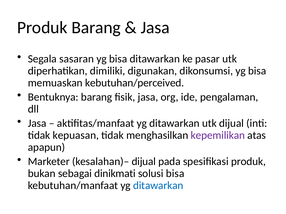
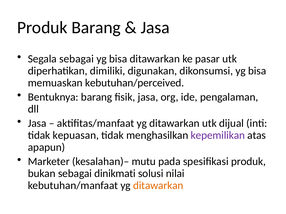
Segala sasaran: sasaran -> sebagai
kesalahan)– dijual: dijual -> mutu
solusi bisa: bisa -> nilai
ditawarkan at (158, 186) colour: blue -> orange
